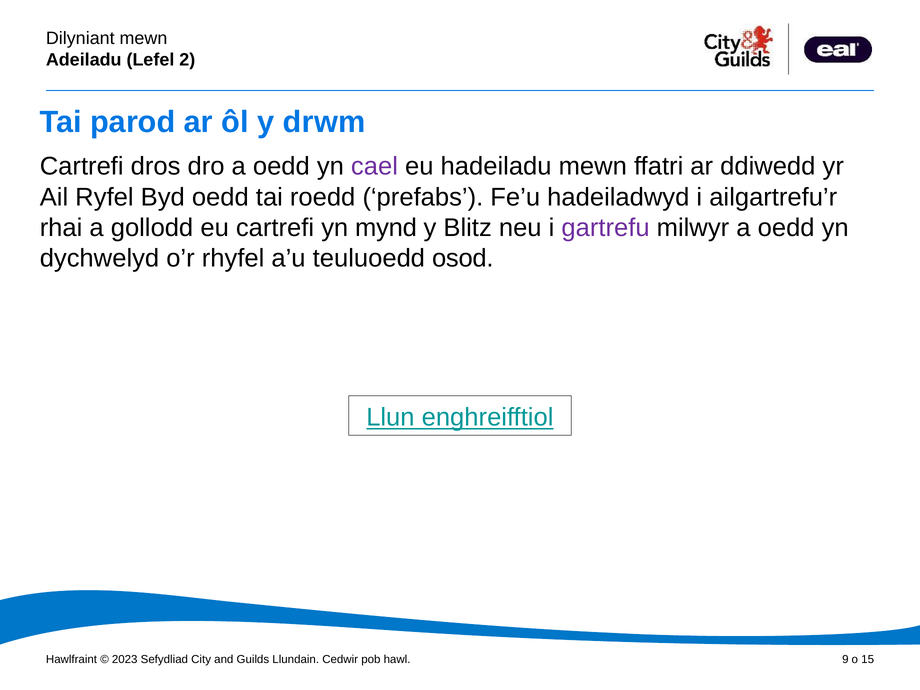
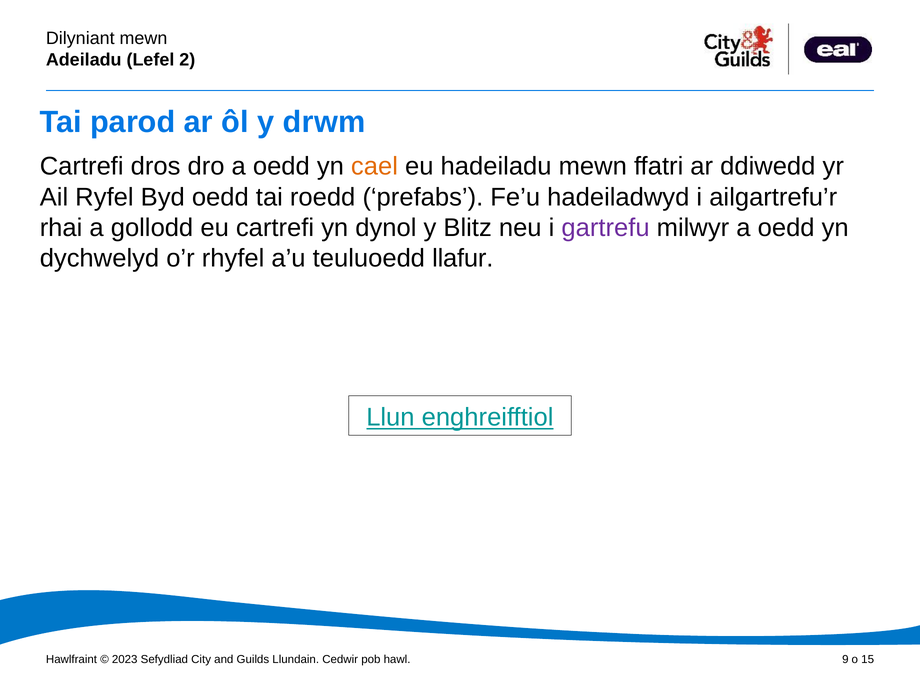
cael colour: purple -> orange
mynd: mynd -> dynol
osod: osod -> llafur
